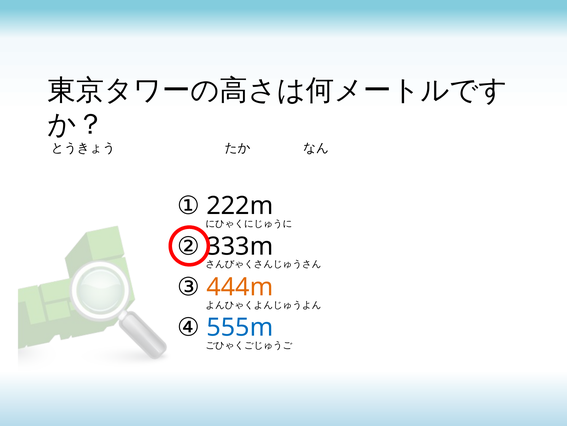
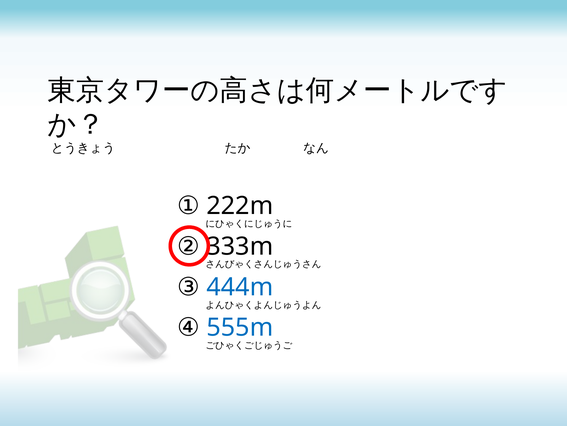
444m colour: orange -> blue
